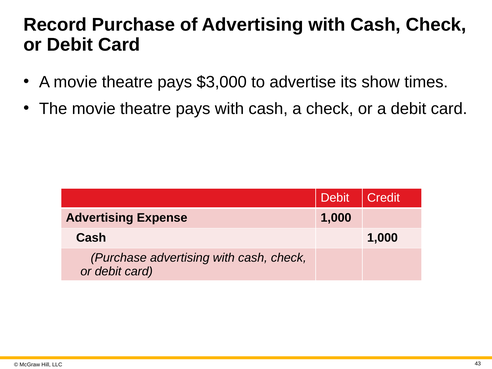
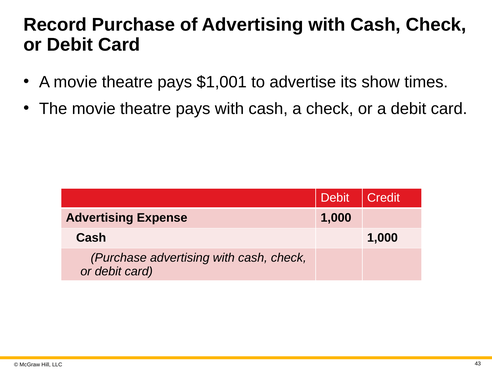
$3,000: $3,000 -> $1,001
